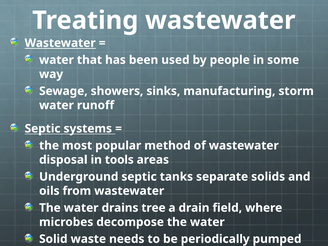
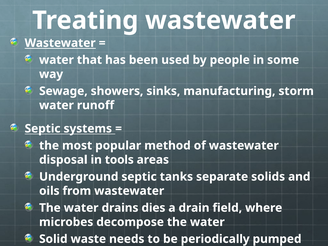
tree: tree -> dies
